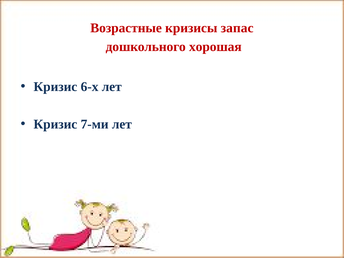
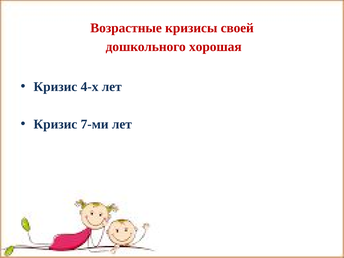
запас: запас -> своей
6-х: 6-х -> 4-х
